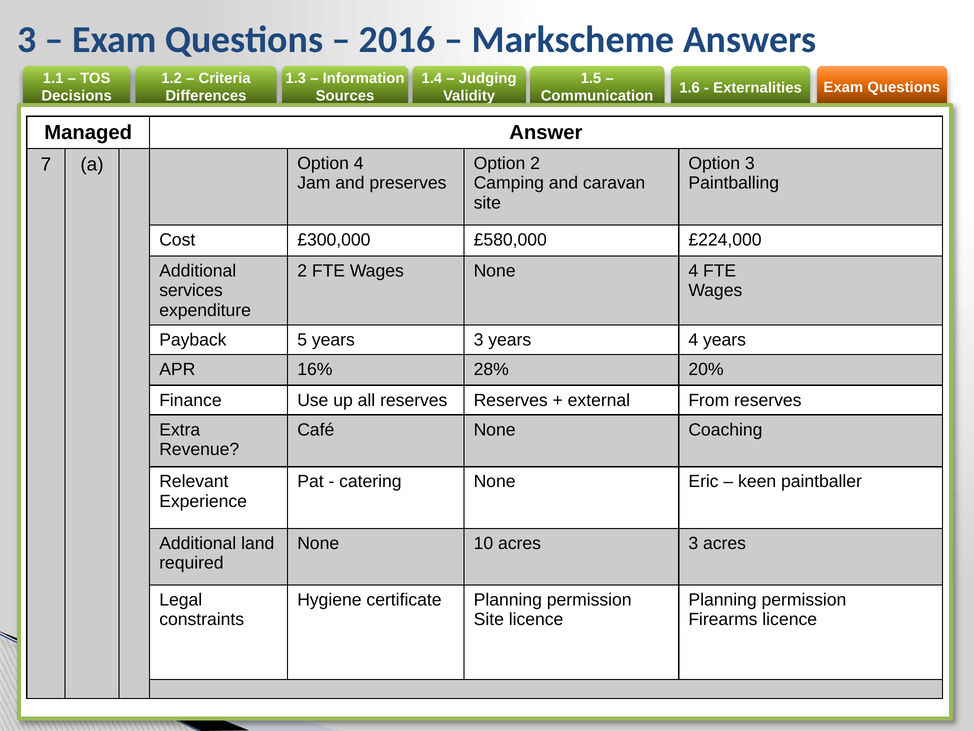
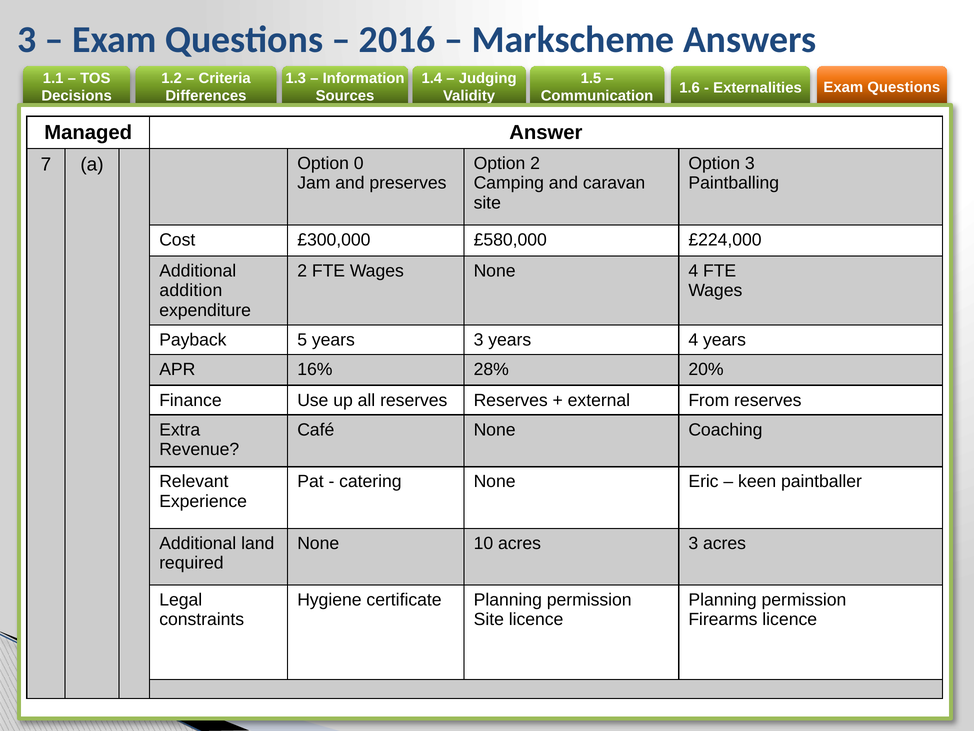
Option 4: 4 -> 0
services: services -> addition
